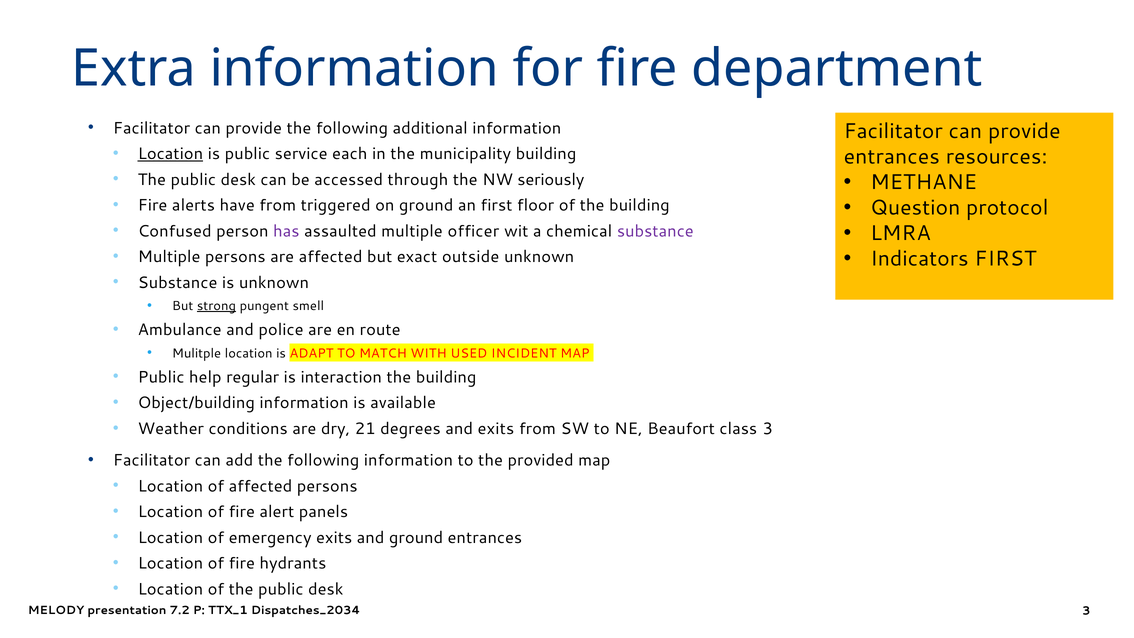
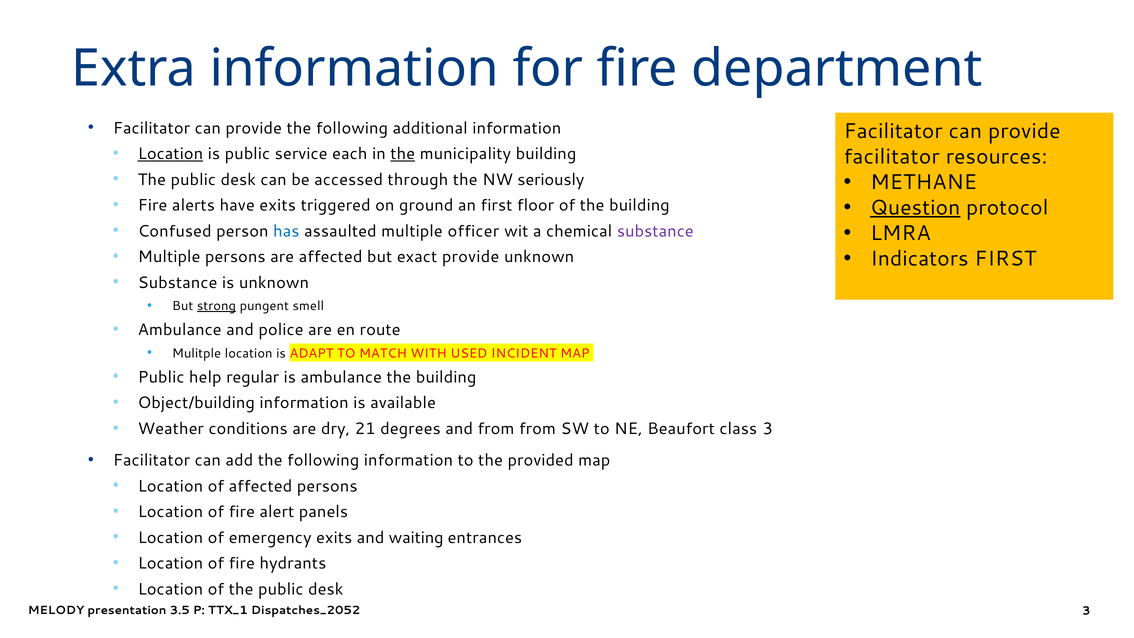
the at (403, 154) underline: none -> present
entrances at (892, 157): entrances -> facilitator
Question underline: none -> present
have from: from -> exits
has colour: purple -> blue
exact outside: outside -> provide
is interaction: interaction -> ambulance
and exits: exits -> from
and ground: ground -> waiting
7.2: 7.2 -> 3.5
Dispatches_2034: Dispatches_2034 -> Dispatches_2052
